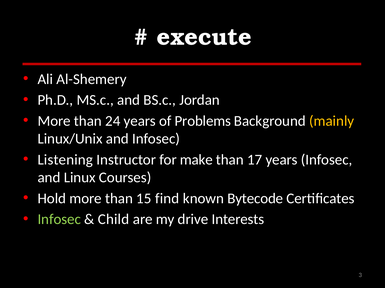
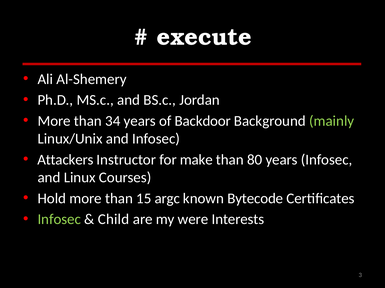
24: 24 -> 34
Problems: Problems -> Backdoor
mainly colour: yellow -> light green
Listening: Listening -> Attackers
17: 17 -> 80
find: find -> argc
drive: drive -> were
